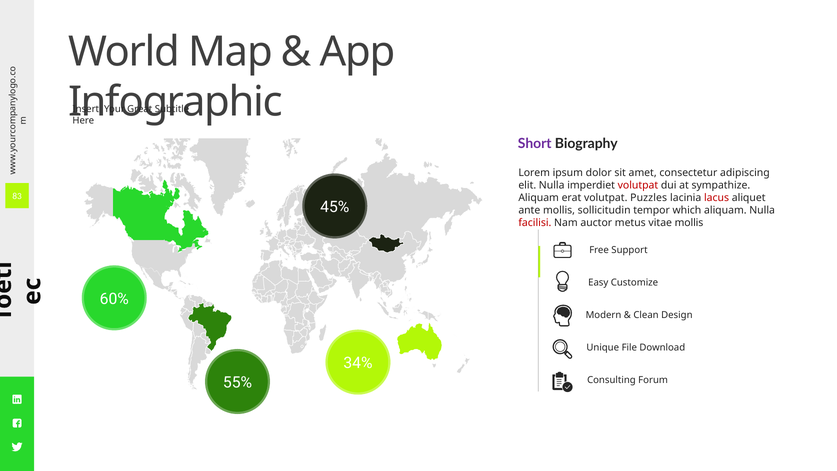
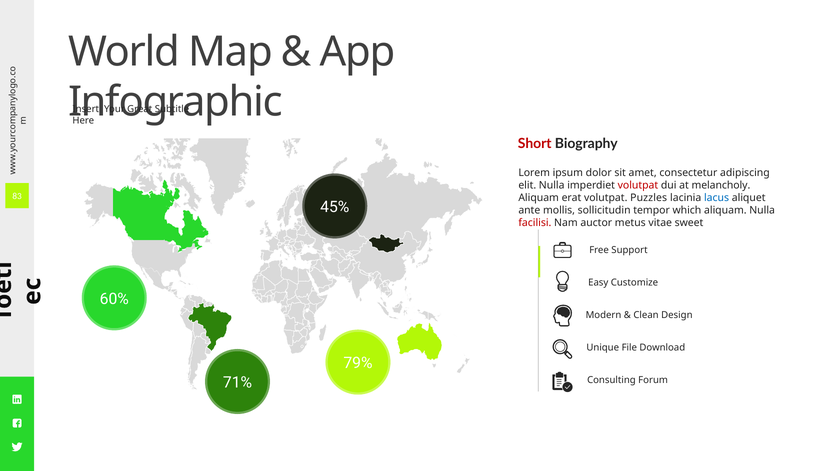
Short colour: purple -> red
sympathize: sympathize -> melancholy
lacus colour: red -> blue
vitae mollis: mollis -> sweet
34%: 34% -> 79%
55%: 55% -> 71%
